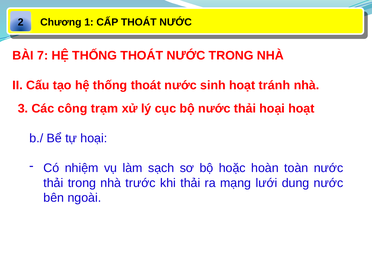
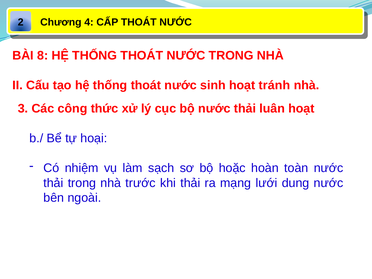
1: 1 -> 4
7: 7 -> 8
trạm: trạm -> thức
thải hoại: hoại -> luân
